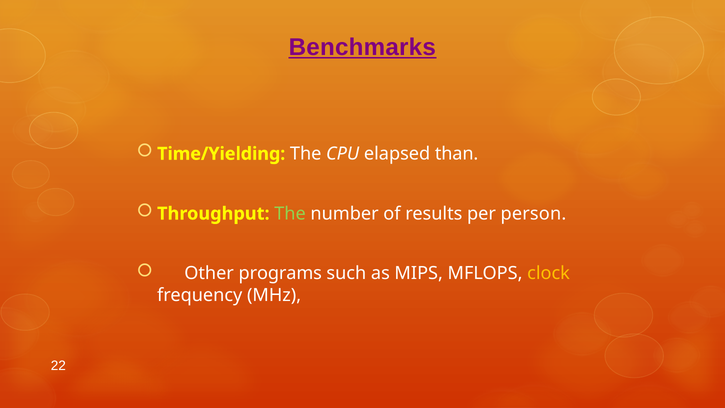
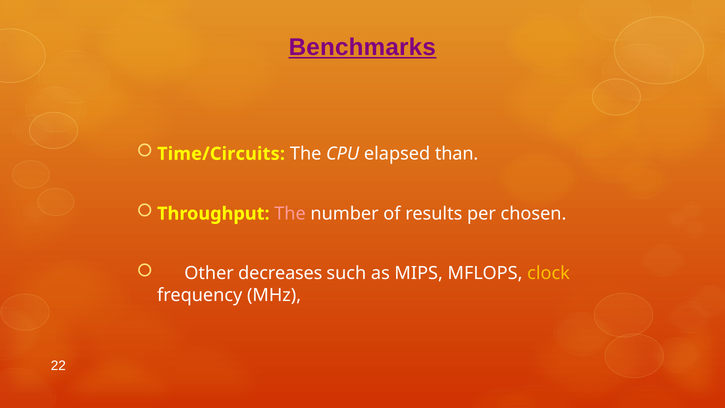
Time/Yielding: Time/Yielding -> Time/Circuits
The at (290, 214) colour: light green -> pink
person: person -> chosen
programs: programs -> decreases
